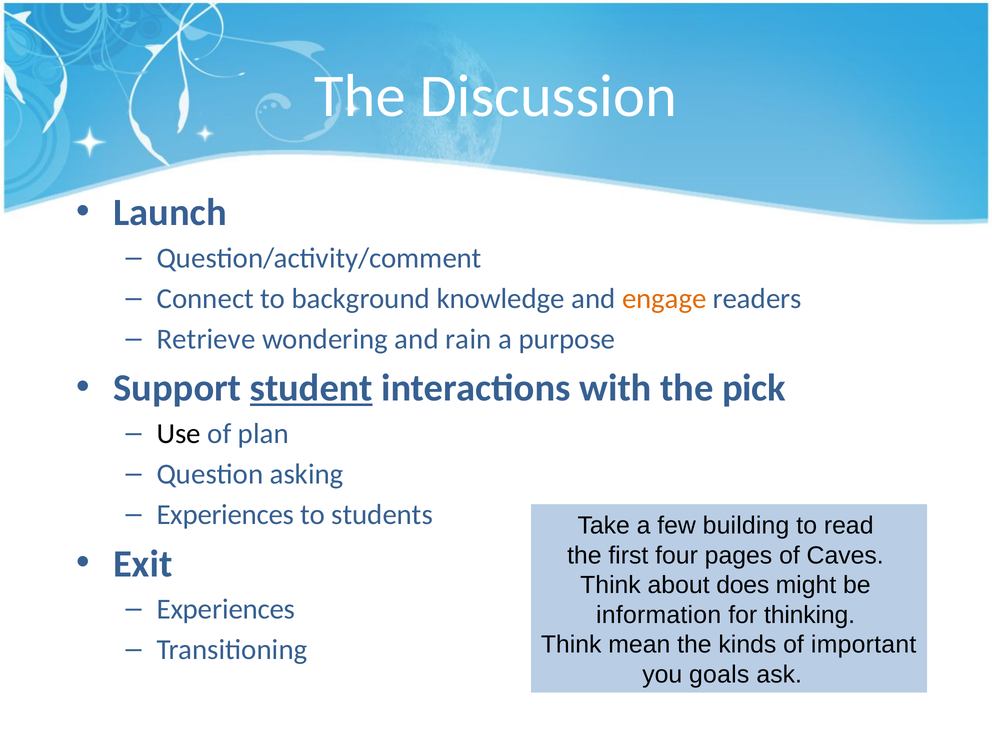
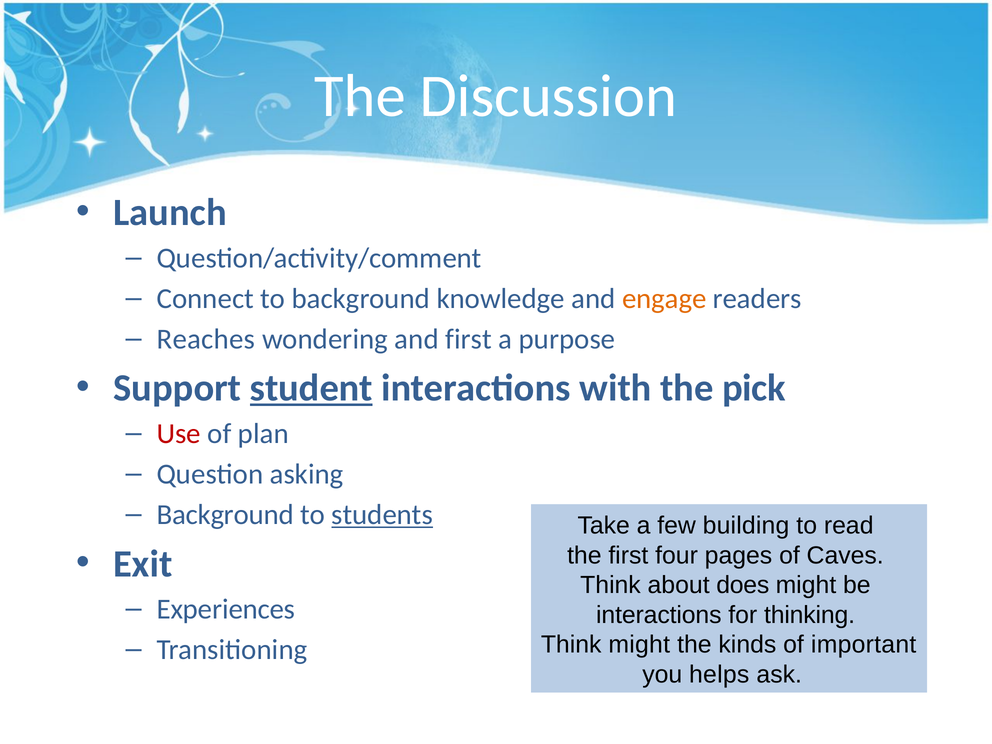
Retrieve: Retrieve -> Reaches
and rain: rain -> first
Use colour: black -> red
Experiences at (225, 515): Experiences -> Background
students underline: none -> present
information at (659, 615): information -> interactions
Think mean: mean -> might
goals: goals -> helps
